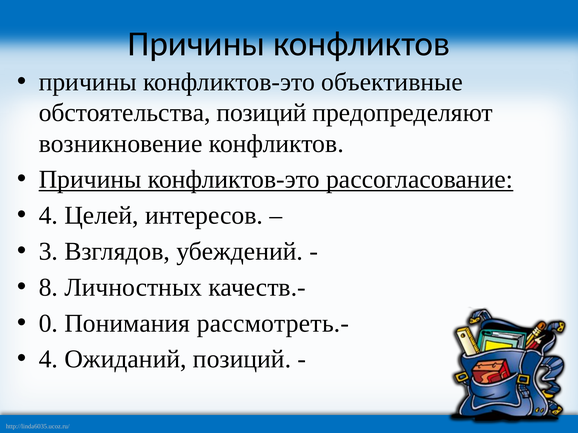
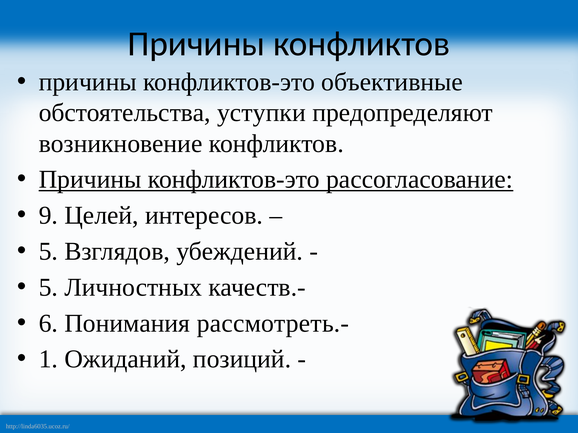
обстоятельства позиций: позиций -> уступки
4 at (48, 216): 4 -> 9
3 at (48, 252): 3 -> 5
8 at (48, 288): 8 -> 5
0: 0 -> 6
4 at (48, 360): 4 -> 1
